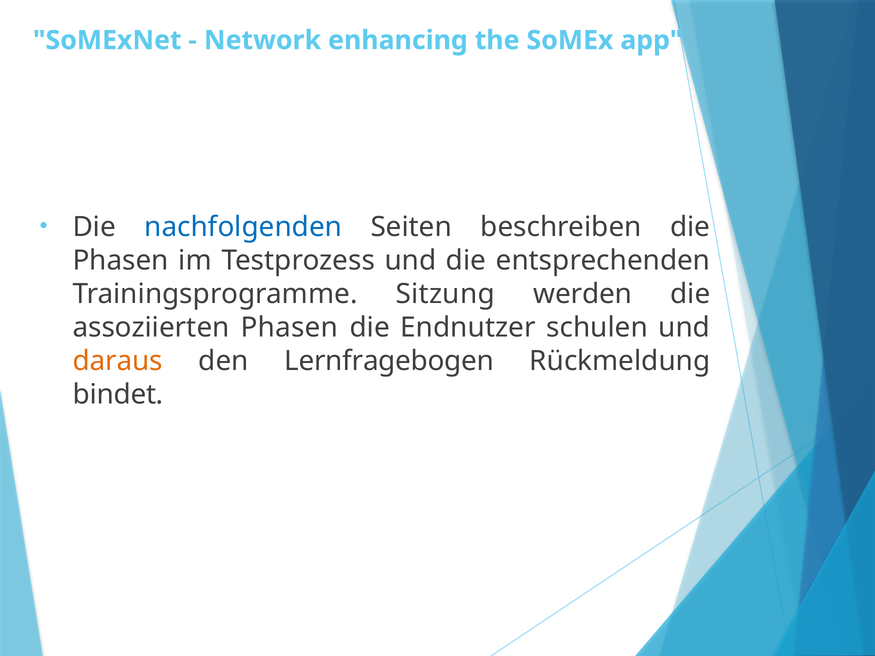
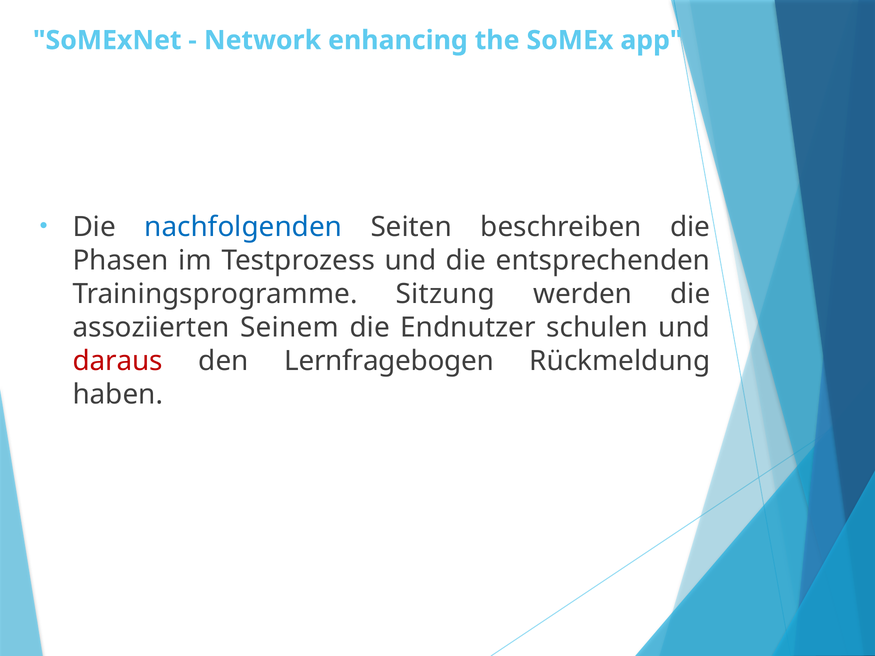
assoziierten Phasen: Phasen -> Seinem
daraus colour: orange -> red
bindet: bindet -> haben
